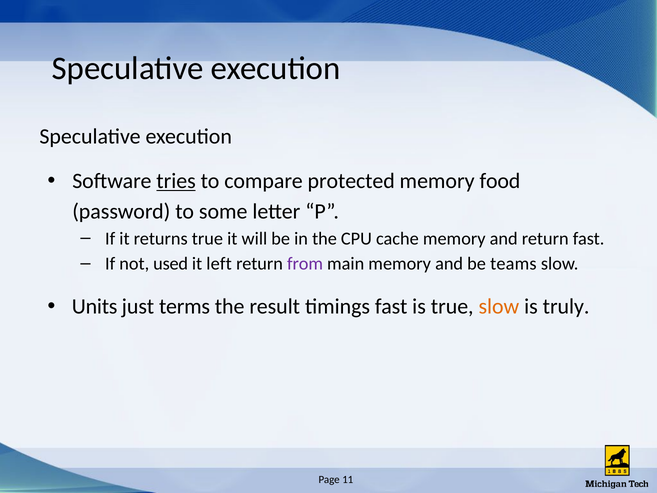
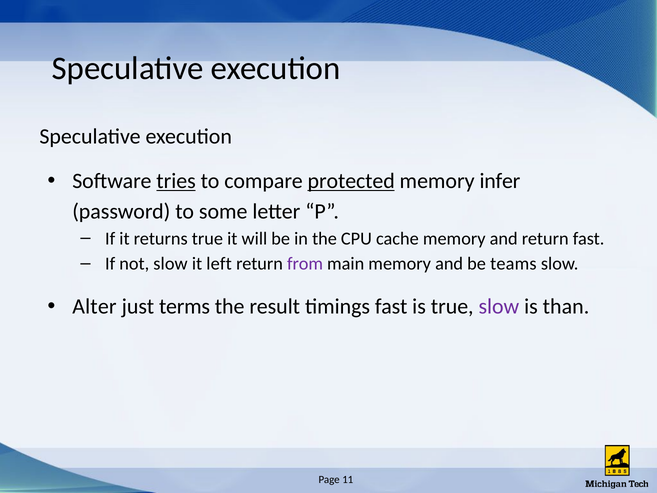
protected underline: none -> present
food: food -> infer
not used: used -> slow
Units: Units -> Alter
slow at (499, 306) colour: orange -> purple
truly: truly -> than
